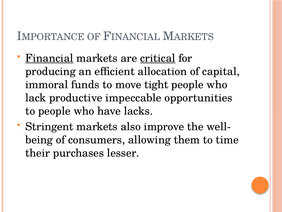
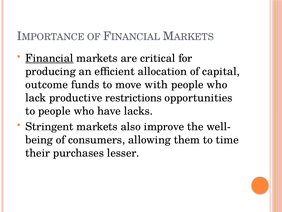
critical underline: present -> none
immoral: immoral -> outcome
tight: tight -> with
impeccable: impeccable -> restrictions
